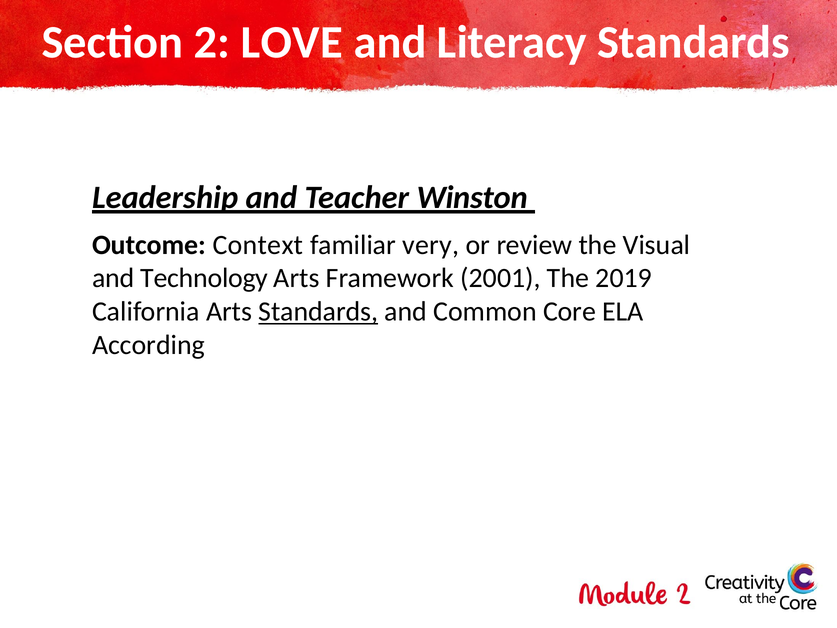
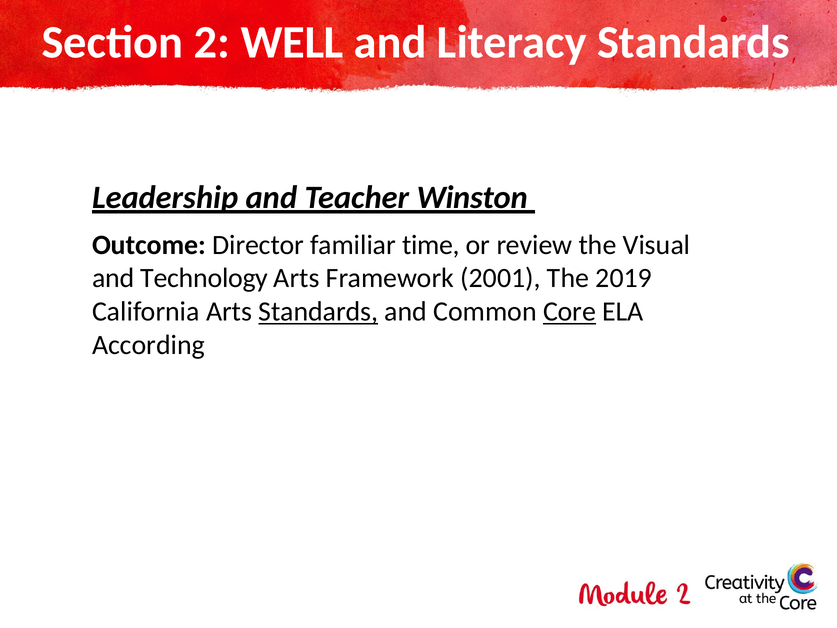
LOVE: LOVE -> WELL
Context: Context -> Director
very: very -> time
Core underline: none -> present
